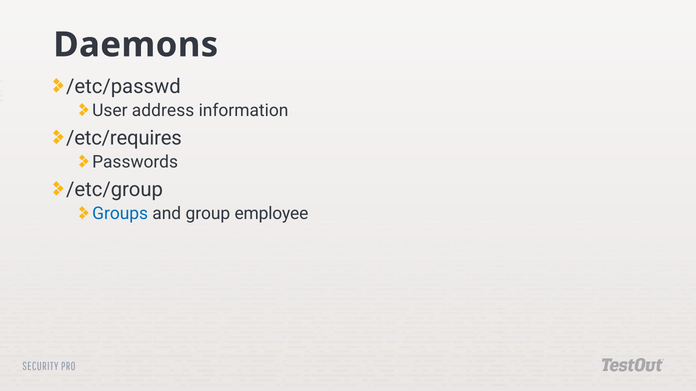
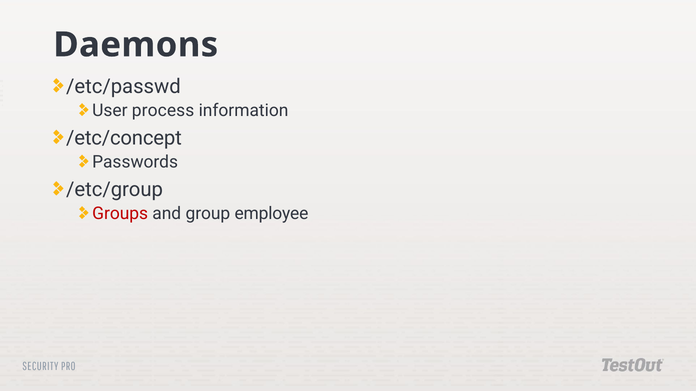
address: address -> process
/etc/requires: /etc/requires -> /etc/concept
Groups colour: blue -> red
